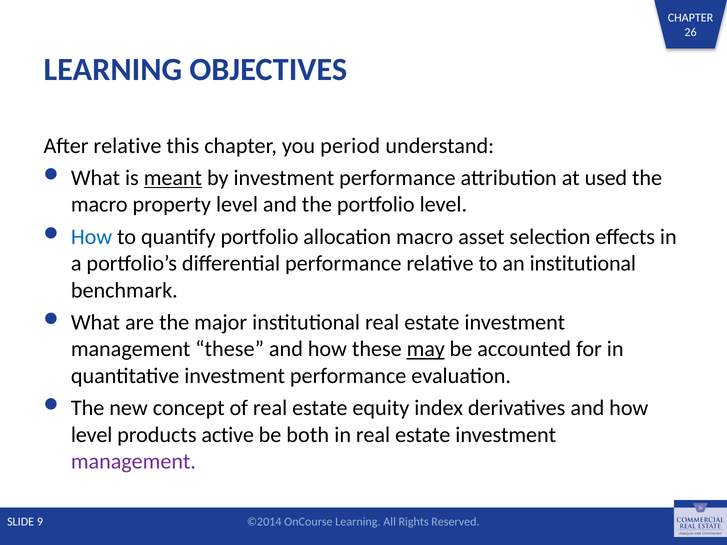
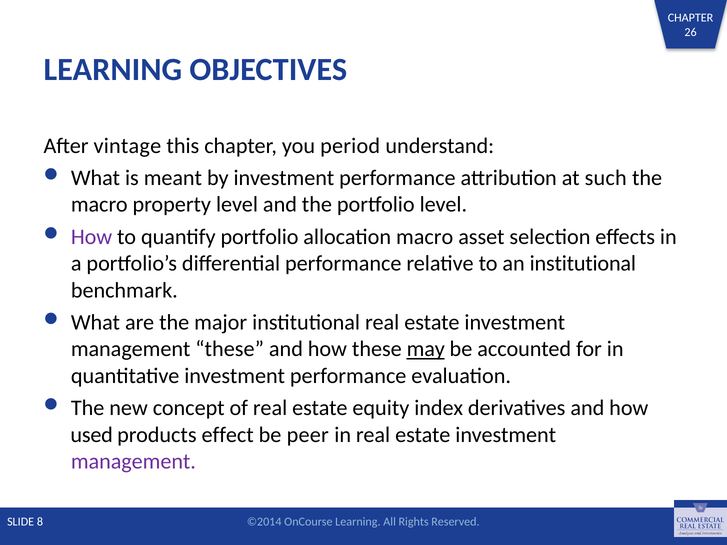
After relative: relative -> vintage
meant underline: present -> none
used: used -> such
How at (92, 237) colour: blue -> purple
level at (92, 435): level -> used
active: active -> effect
both: both -> peer
9: 9 -> 8
